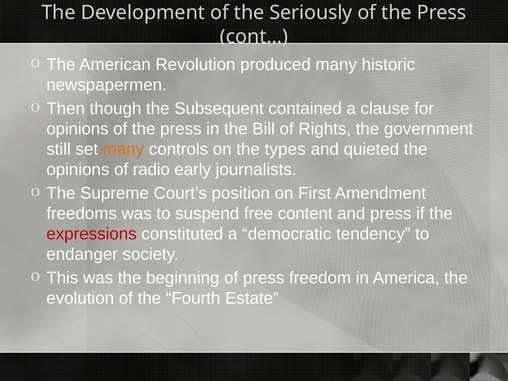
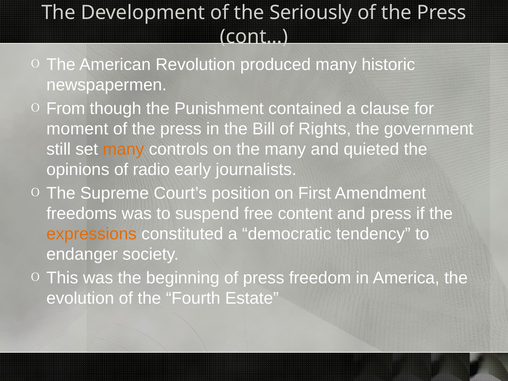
Then: Then -> From
Subsequent: Subsequent -> Punishment
opinions at (77, 129): opinions -> moment
the types: types -> many
expressions colour: red -> orange
